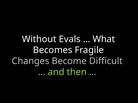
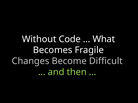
Evals: Evals -> Code
